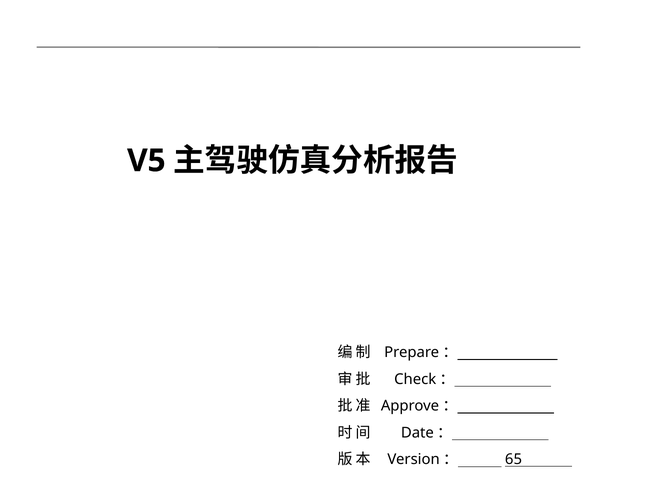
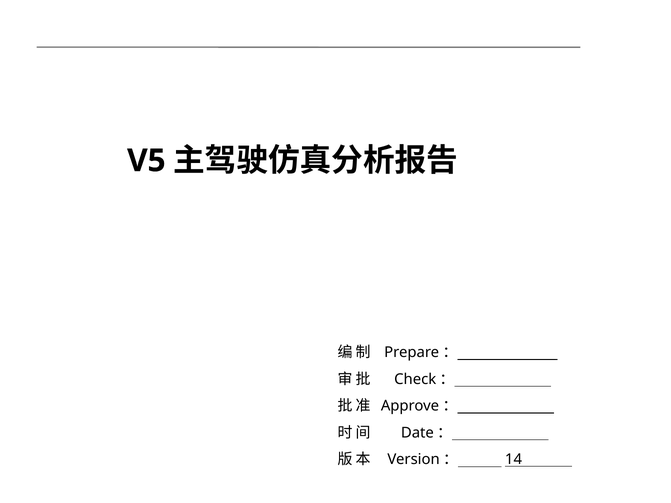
65: 65 -> 14
